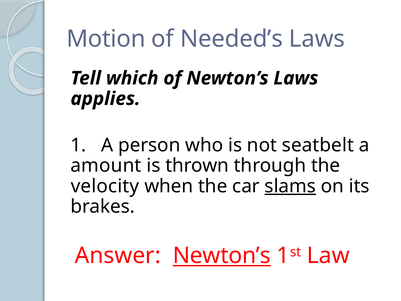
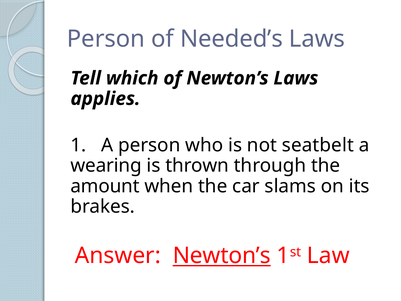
Motion at (106, 39): Motion -> Person
amount: amount -> wearing
velocity: velocity -> amount
slams underline: present -> none
